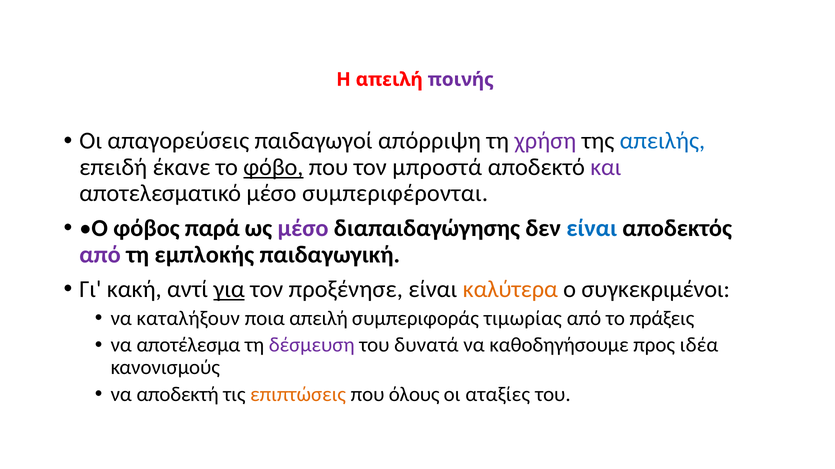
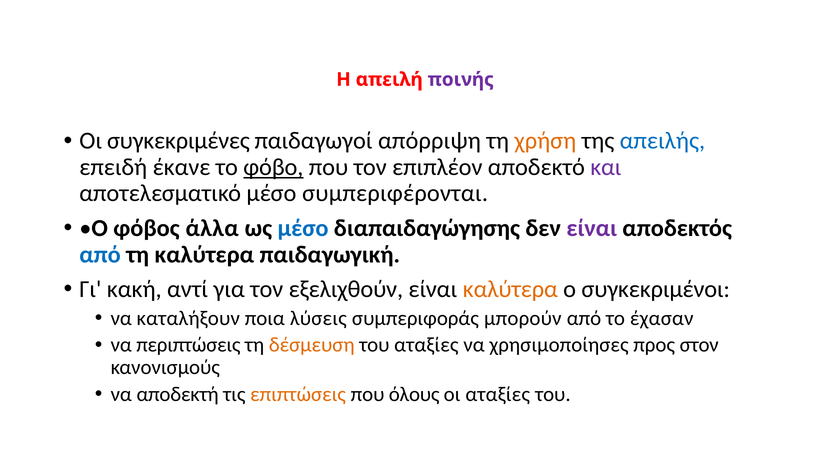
απαγορεύσεις: απαγορεύσεις -> συγκεκριμένες
χρήση colour: purple -> orange
μπροστά: μπροστά -> επιπλέον
παρά: παρά -> άλλα
μέσο at (303, 229) colour: purple -> blue
είναι at (592, 229) colour: blue -> purple
από at (100, 255) colour: purple -> blue
τη εμπλοκής: εμπλοκής -> καλύτερα
για underline: present -> none
προξένησε: προξένησε -> εξελιχθούν
ποια απειλή: απειλή -> λύσεις
τιμωρίας: τιμωρίας -> μπορούν
πράξεις: πράξεις -> έχασαν
αποτέλεσμα: αποτέλεσμα -> περιπτώσεις
δέσμευση colour: purple -> orange
του δυνατά: δυνατά -> αταξίες
καθοδηγήσουμε: καθοδηγήσουμε -> χρησιμοποίησες
ιδέα: ιδέα -> στον
